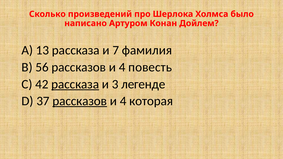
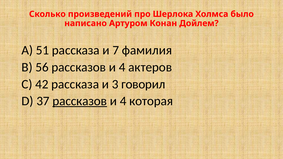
13: 13 -> 51
повесть: повесть -> актеров
рассказа at (75, 84) underline: present -> none
легенде: легенде -> говорил
